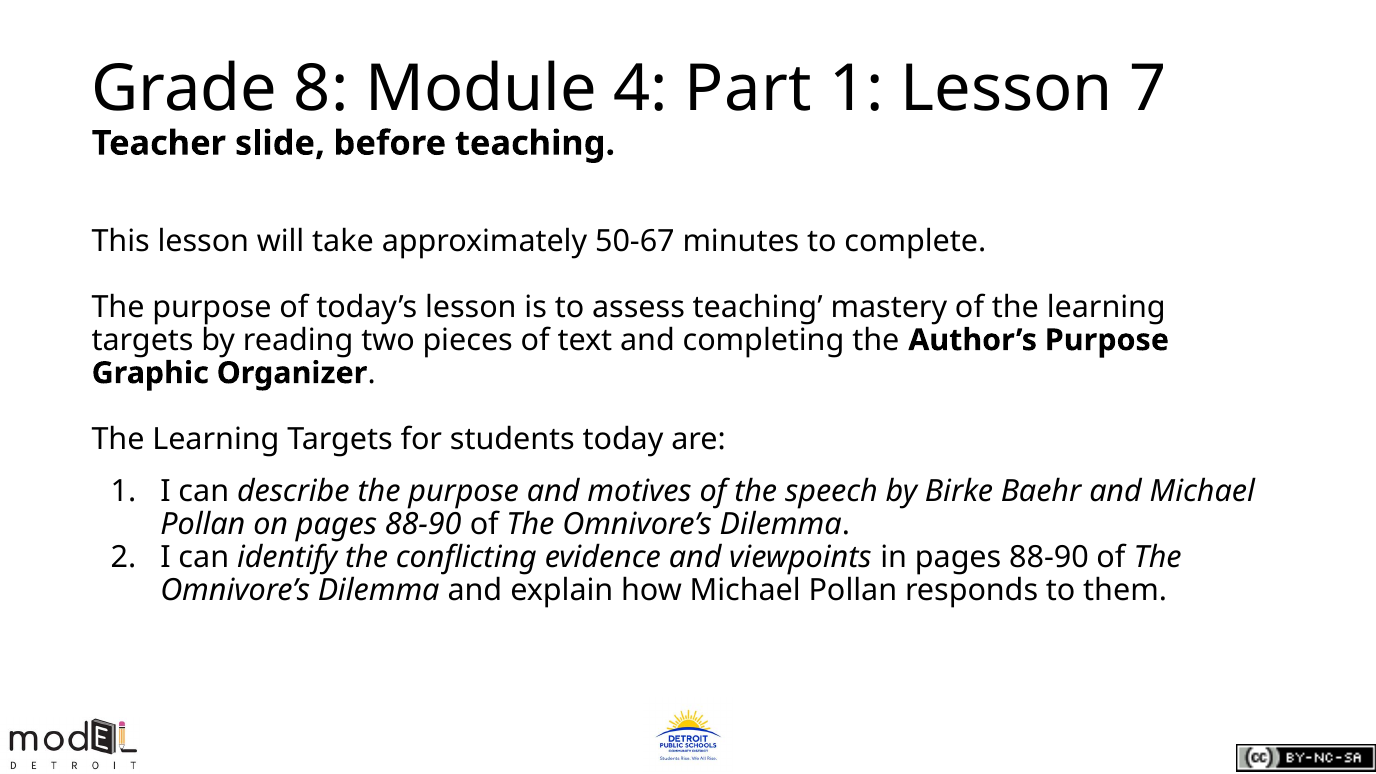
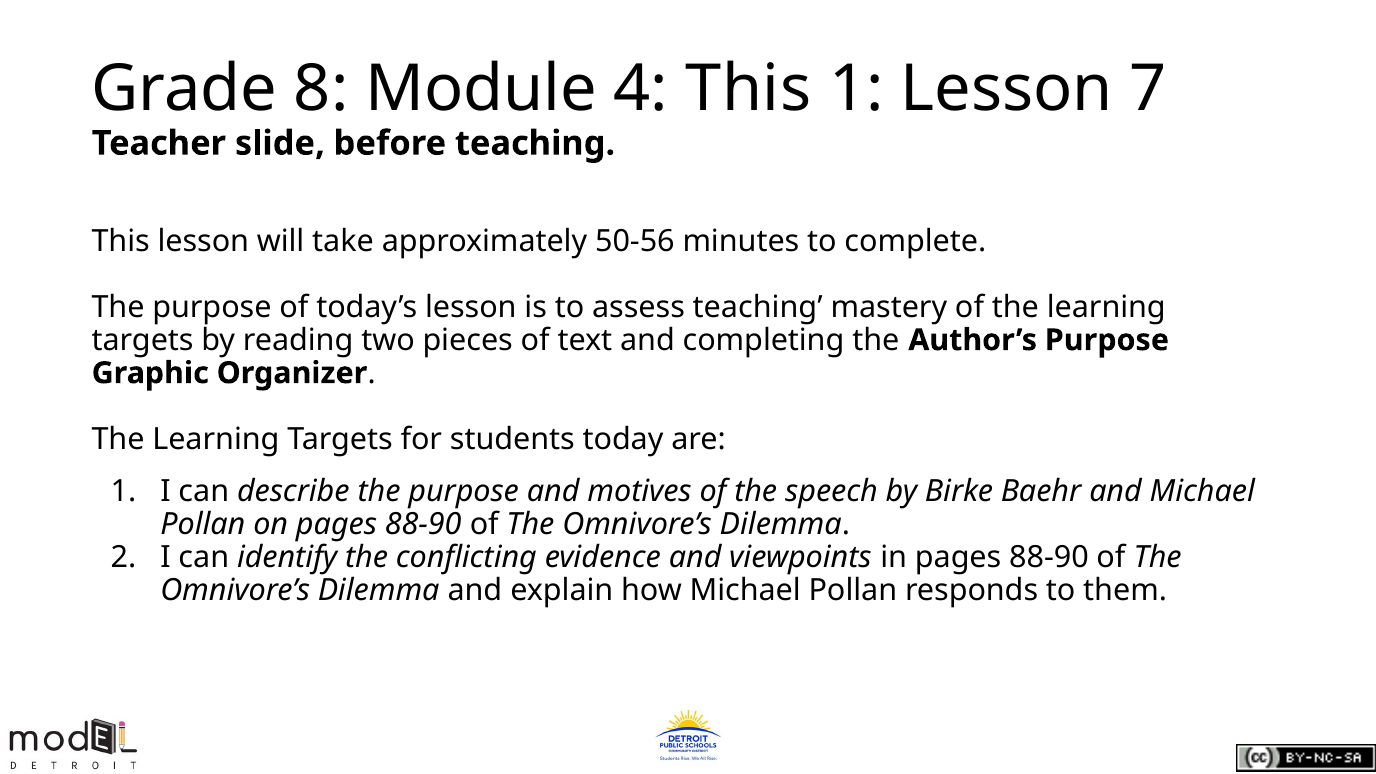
4 Part: Part -> This
50-67: 50-67 -> 50-56
